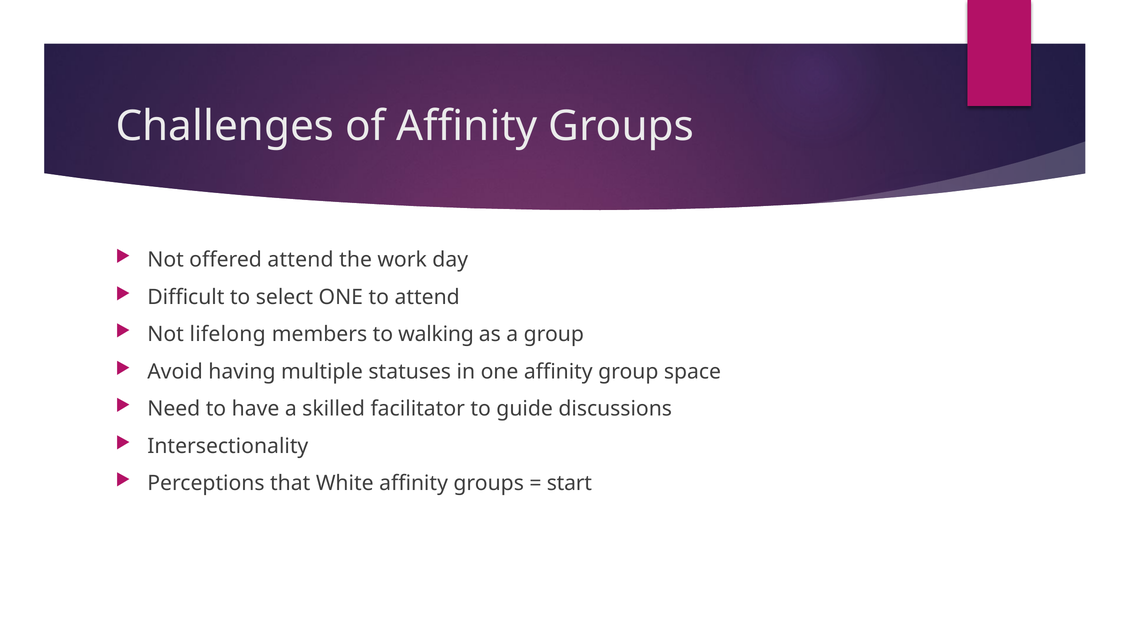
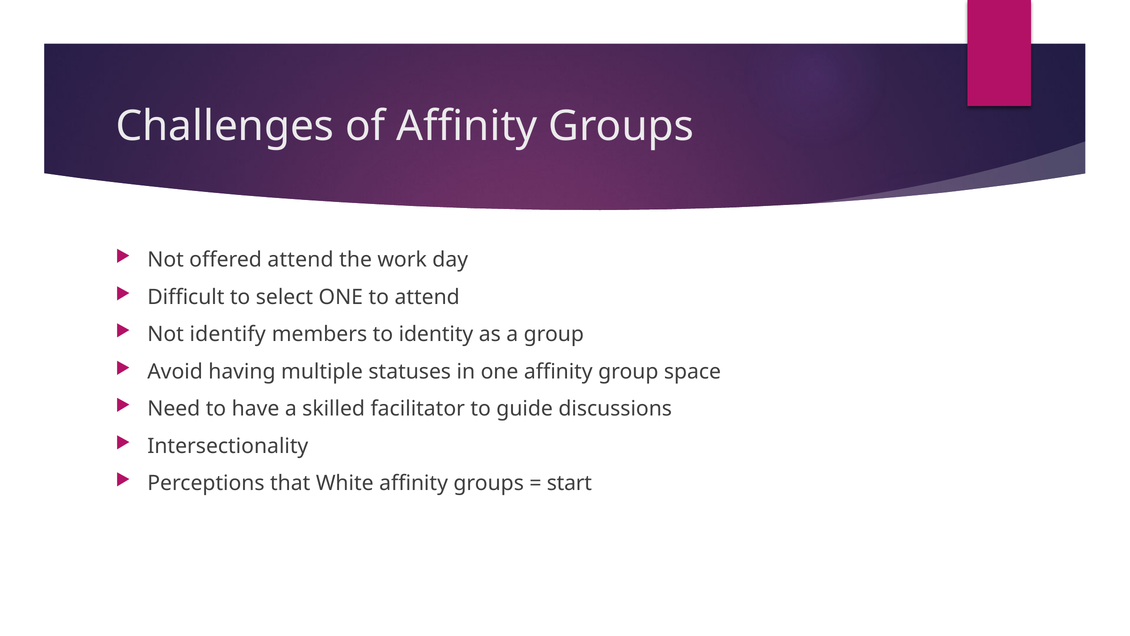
lifelong: lifelong -> identify
walking: walking -> identity
